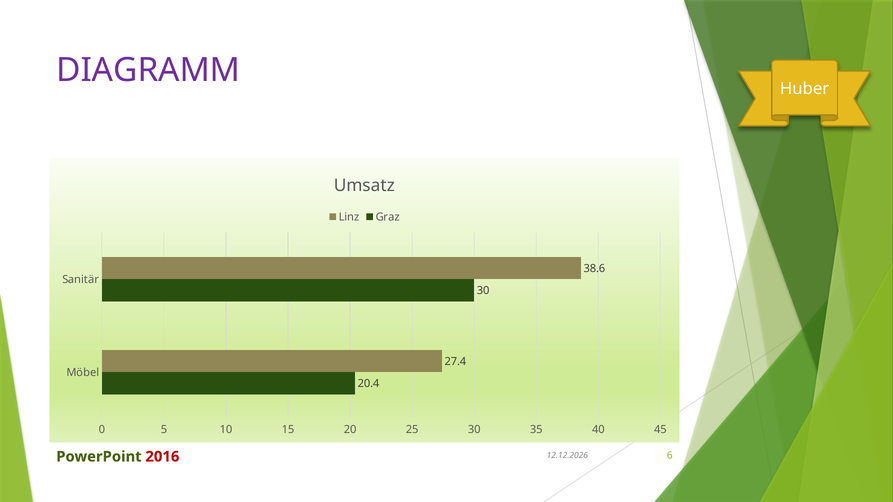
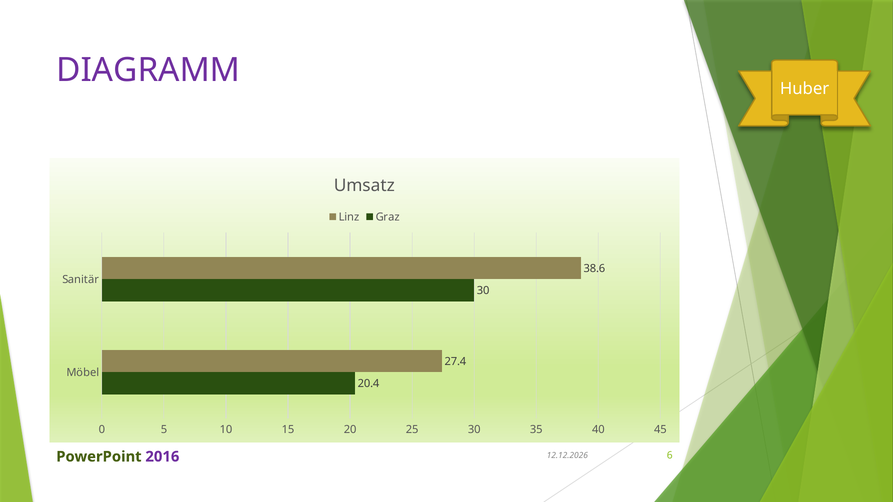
2016 colour: red -> purple
